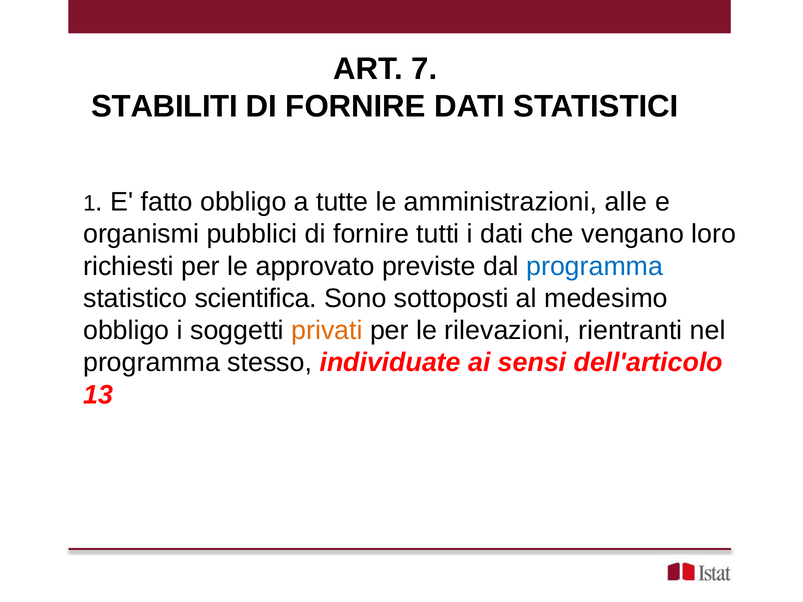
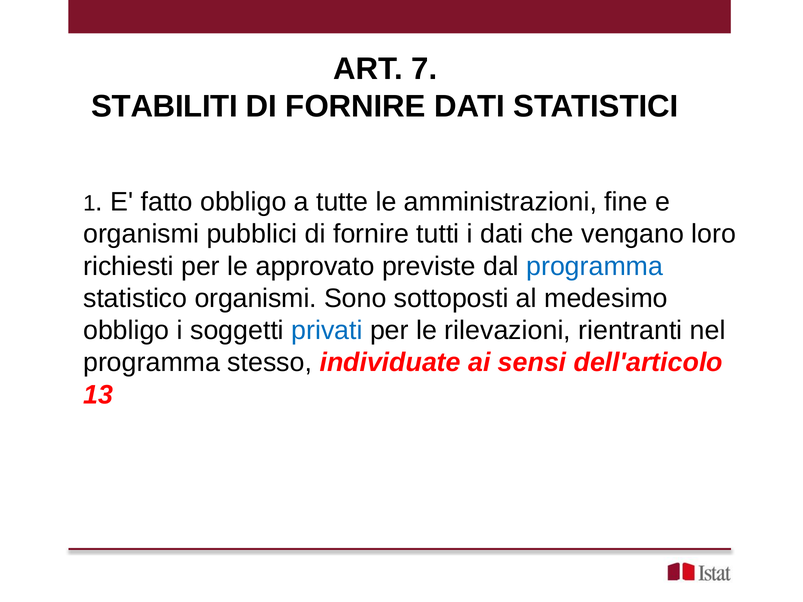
alle: alle -> fine
statistico scientifica: scientifica -> organismi
privati colour: orange -> blue
